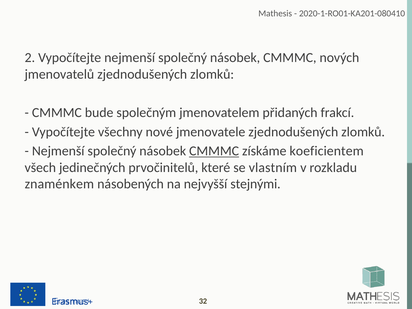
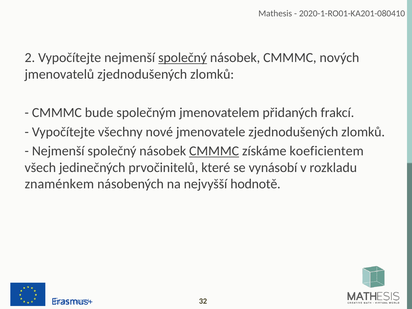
společný at (183, 58) underline: none -> present
vlastním: vlastním -> vynásobí
stejnými: stejnými -> hodnotě
